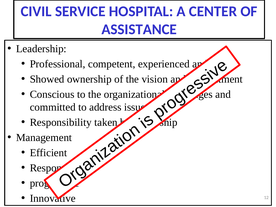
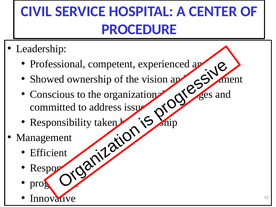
ASSISTANCE: ASSISTANCE -> PROCEDURE
